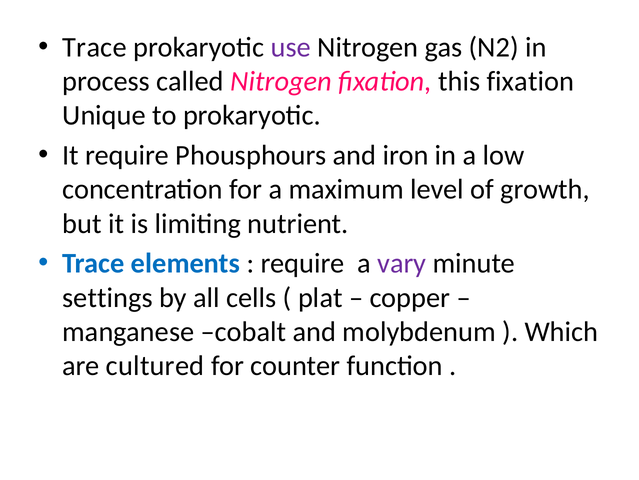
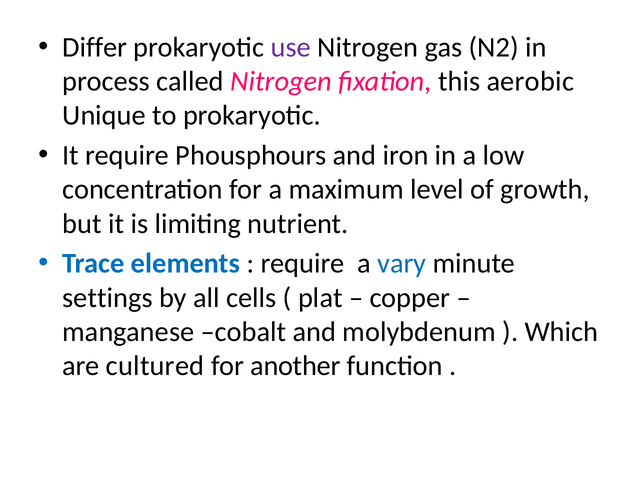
Trace at (95, 47): Trace -> Differ
this fixation: fixation -> aerobic
vary colour: purple -> blue
counter: counter -> another
